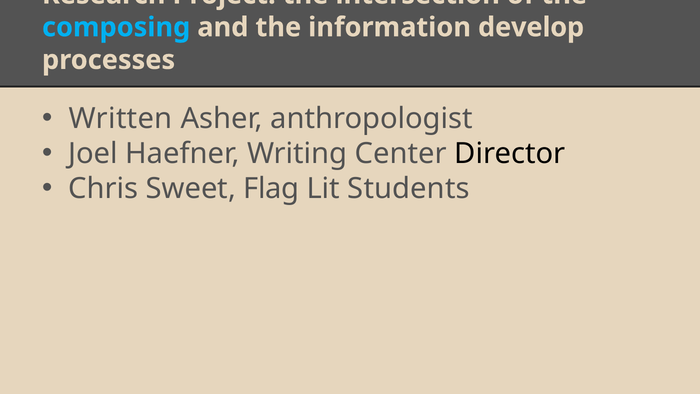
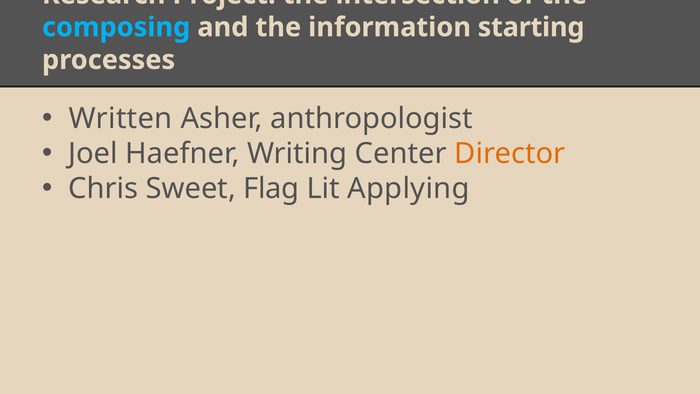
develop: develop -> starting
Director colour: black -> orange
Students: Students -> Applying
